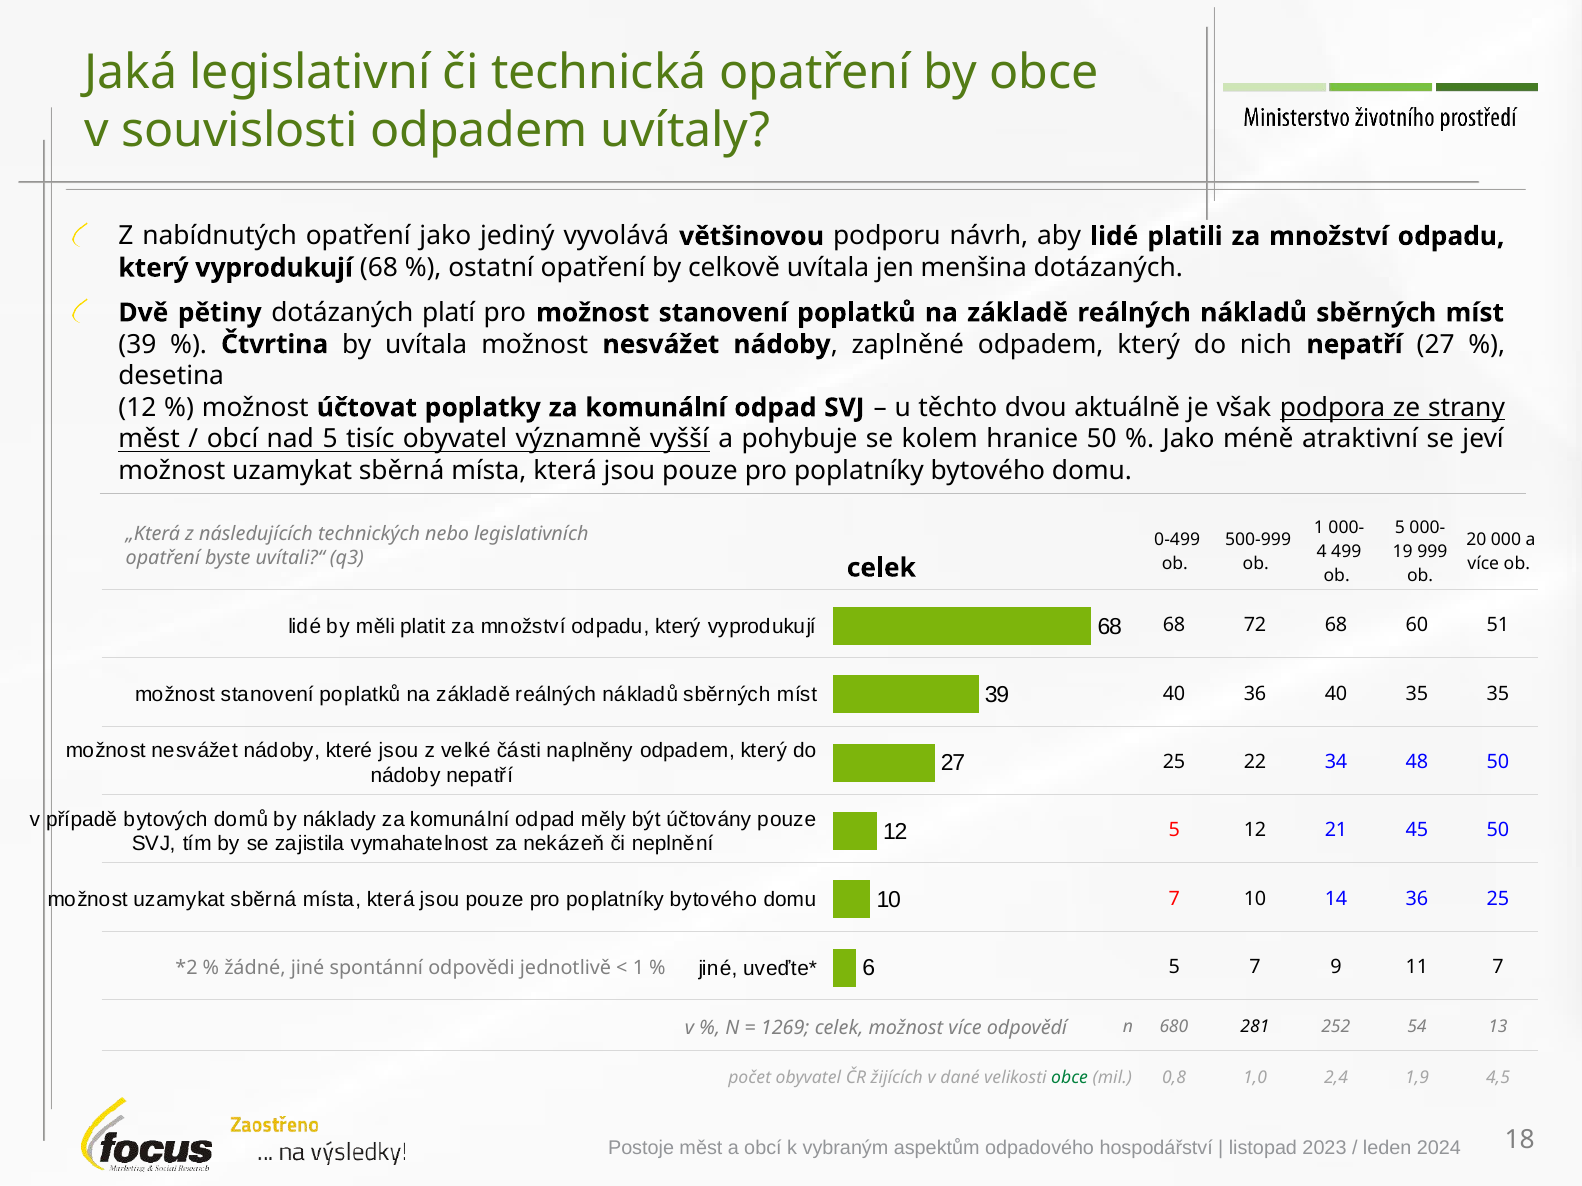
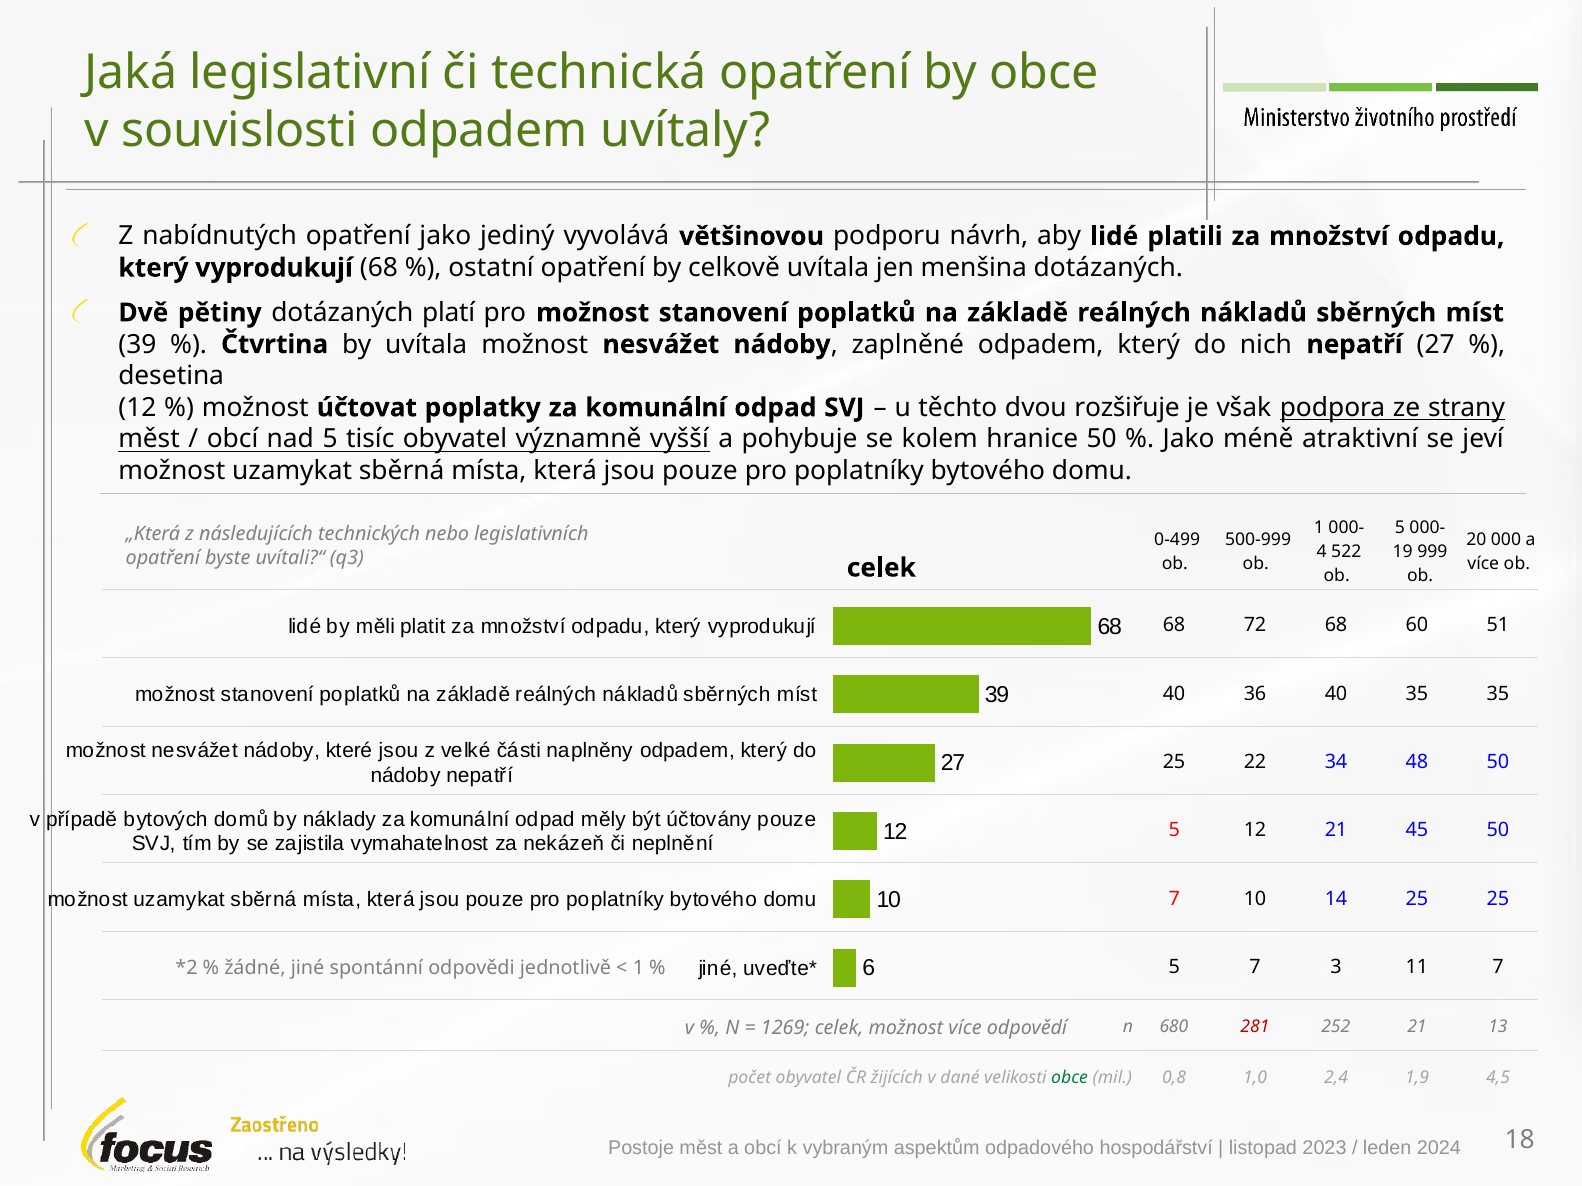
aktuálně: aktuálně -> rozšiřuje
499: 499 -> 522
14 36: 36 -> 25
9: 9 -> 3
281 colour: black -> red
252 54: 54 -> 21
